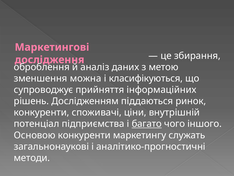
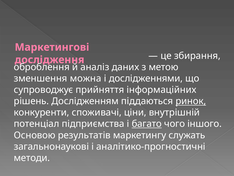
класифікуються: класифікуються -> дослідженнями
ринок underline: none -> present
Основою конкуренти: конкуренти -> результатів
